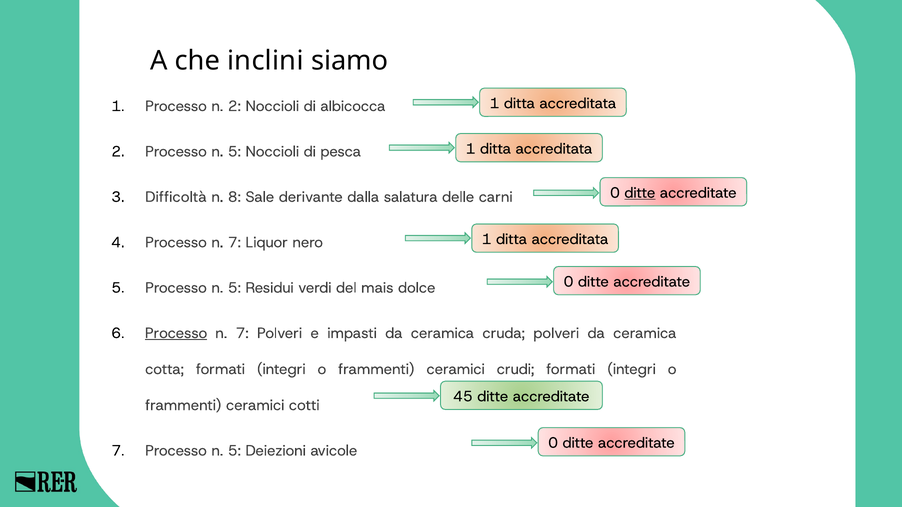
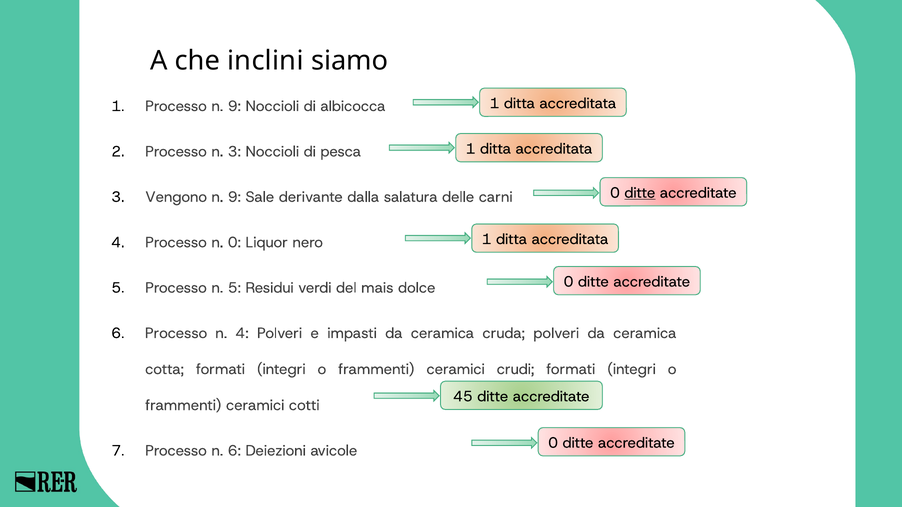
Processo n 2: 2 -> 9
2 Processo n 5: 5 -> 3
Difficoltà: Difficoltà -> Vengono
8 at (234, 197): 8 -> 9
4 Processo n 7: 7 -> 0
Processo at (176, 333) underline: present -> none
7 at (242, 333): 7 -> 4
7 Processo n 5: 5 -> 6
